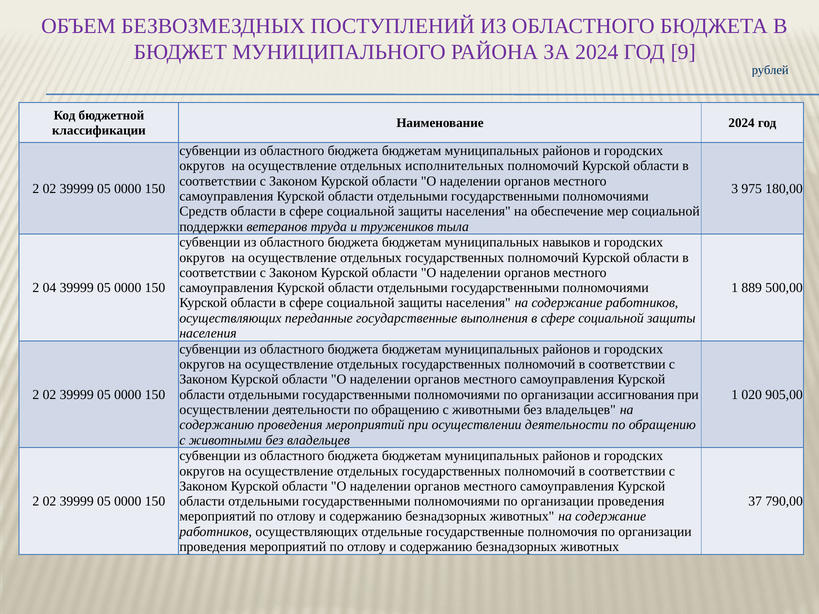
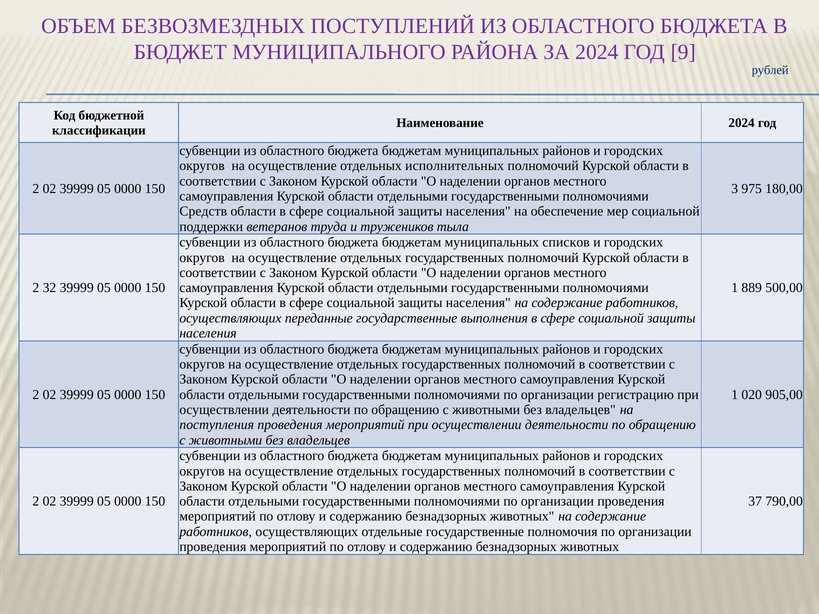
навыков: навыков -> списков
04: 04 -> 32
ассигнования: ассигнования -> регистрацию
содержанию at (217, 425): содержанию -> поступления
